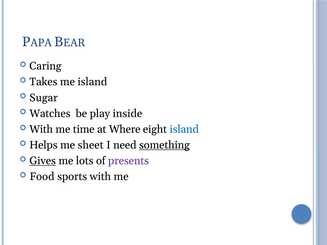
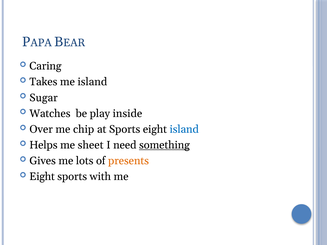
With at (41, 129): With -> Over
time: time -> chip
at Where: Where -> Sports
Gives underline: present -> none
presents colour: purple -> orange
Food at (42, 177): Food -> Eight
